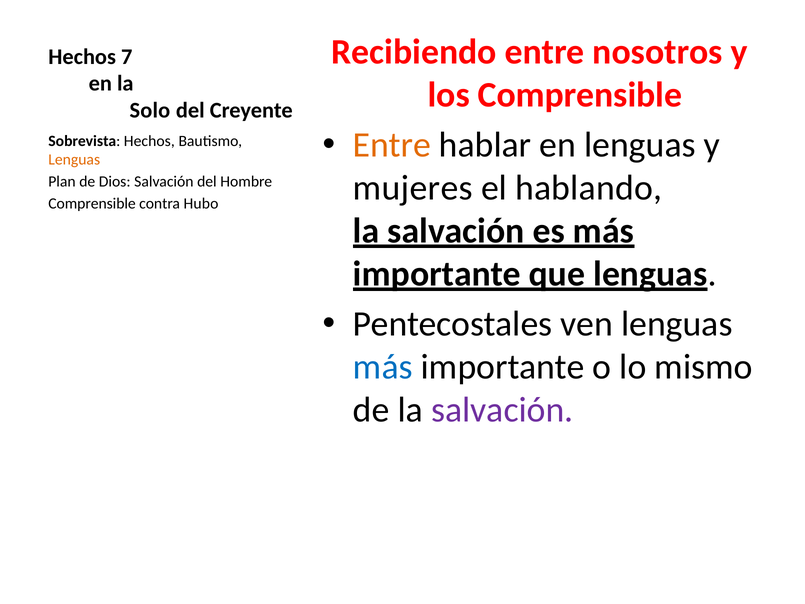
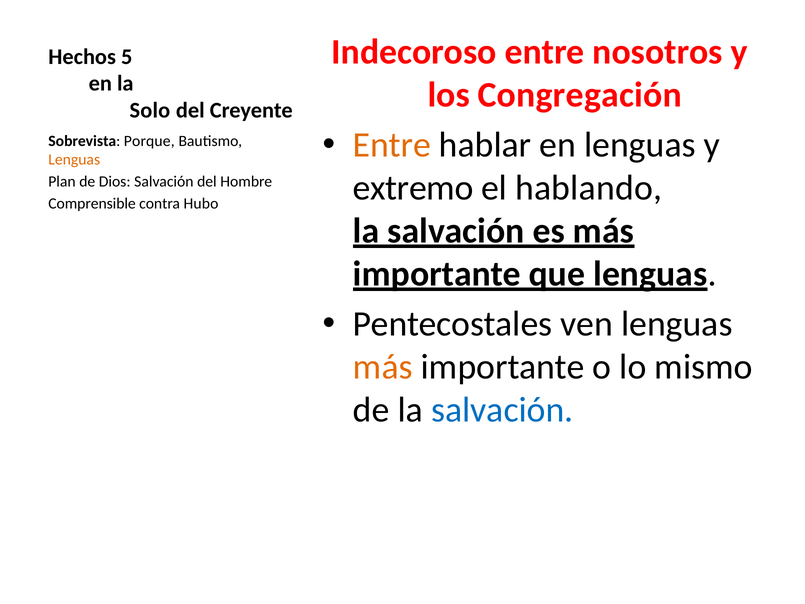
Recibiendo: Recibiendo -> Indecoroso
7: 7 -> 5
los Comprensible: Comprensible -> Congregación
Sobrevista Hechos: Hechos -> Porque
mujeres: mujeres -> extremo
más at (383, 367) colour: blue -> orange
salvación at (502, 410) colour: purple -> blue
